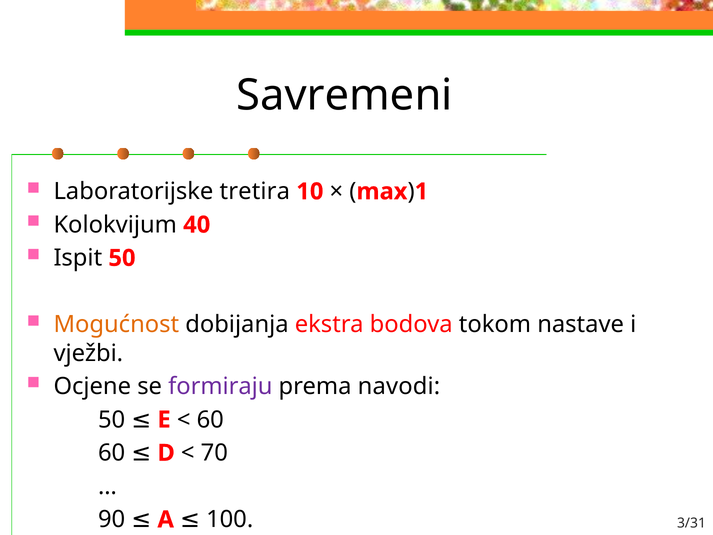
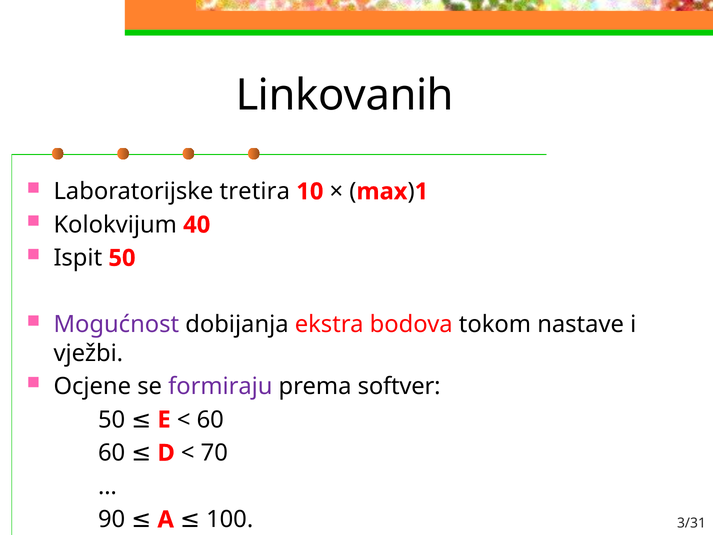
Savremeni: Savremeni -> Linkovanih
Mogućnost colour: orange -> purple
navodi: navodi -> softver
